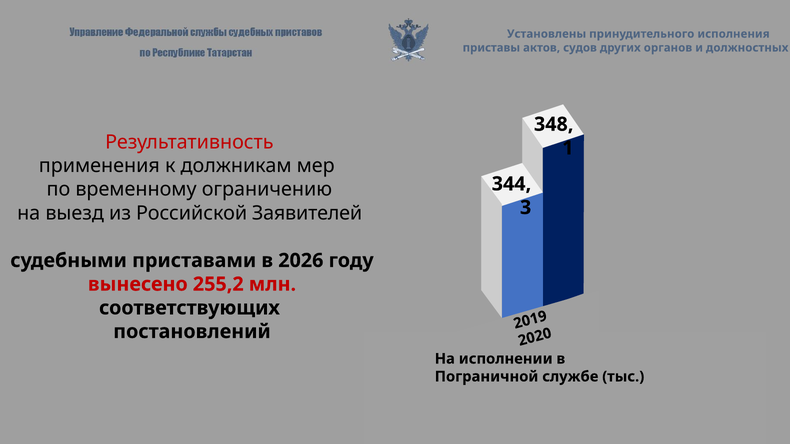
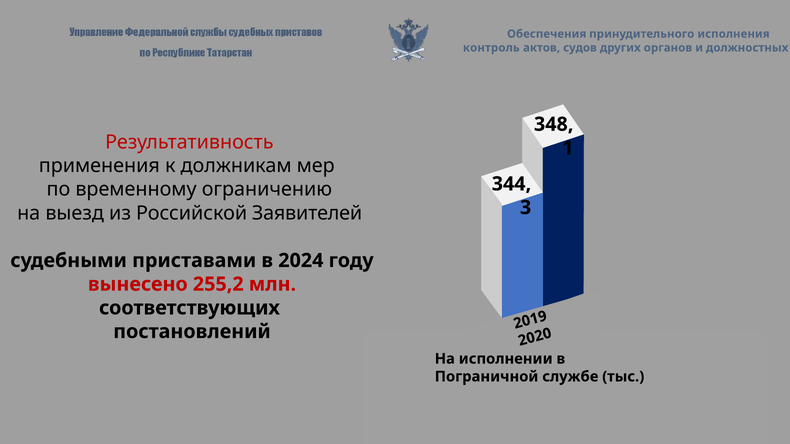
Установлены: Установлены -> Обеспечения
приставы: приставы -> контроль
2026: 2026 -> 2024
